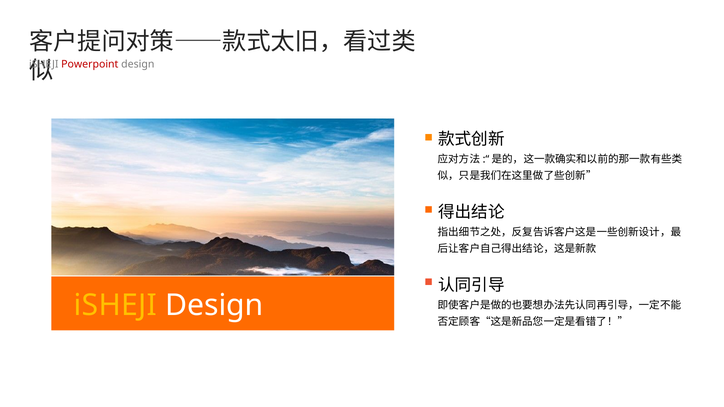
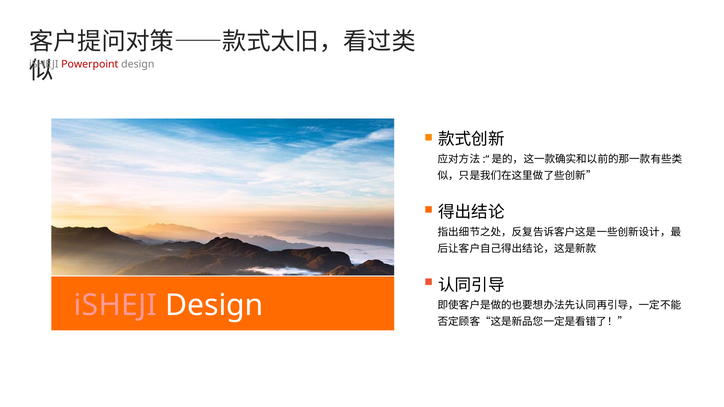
iSHEJI at (115, 306) colour: yellow -> pink
